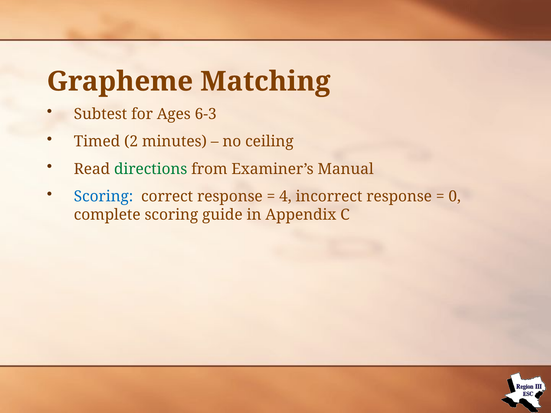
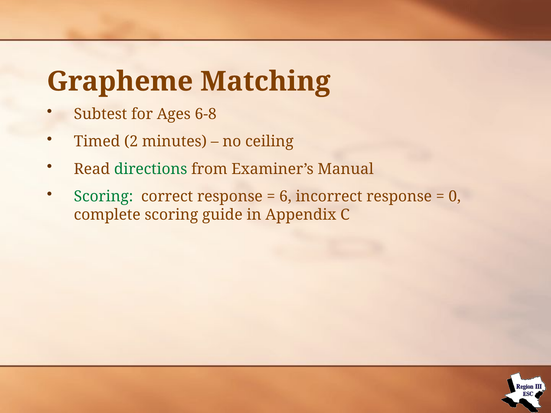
6-3: 6-3 -> 6-8
Scoring at (103, 197) colour: blue -> green
4: 4 -> 6
